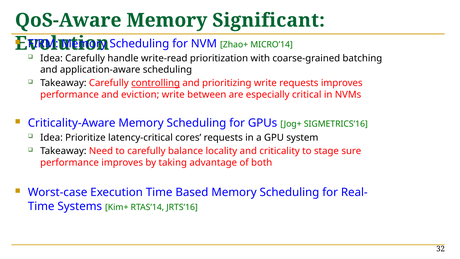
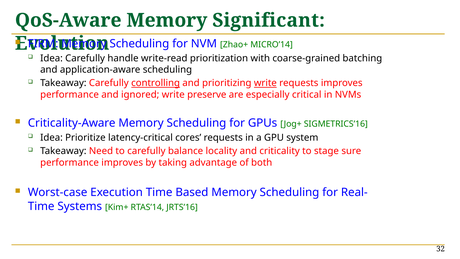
write at (265, 83) underline: none -> present
eviction: eviction -> ignored
between: between -> preserve
